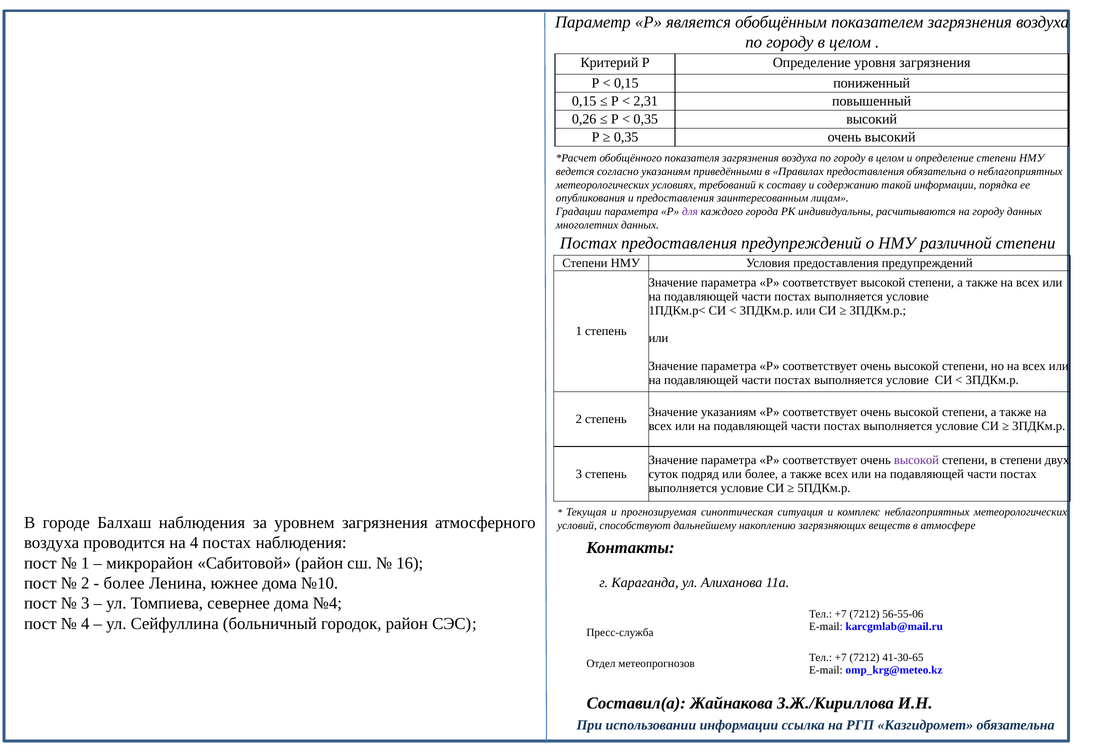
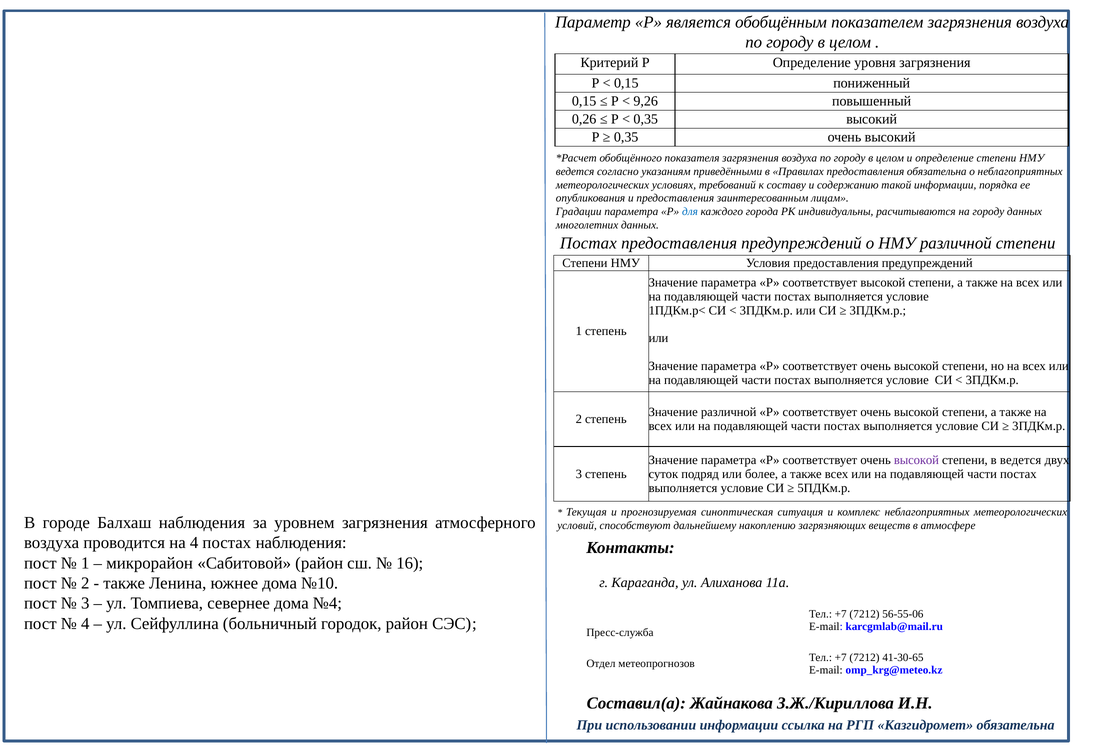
2,31: 2,31 -> 9,26
для colour: purple -> blue
Значение указаниям: указаниям -> различной
в степени: степени -> ведется
более at (124, 584): более -> также
